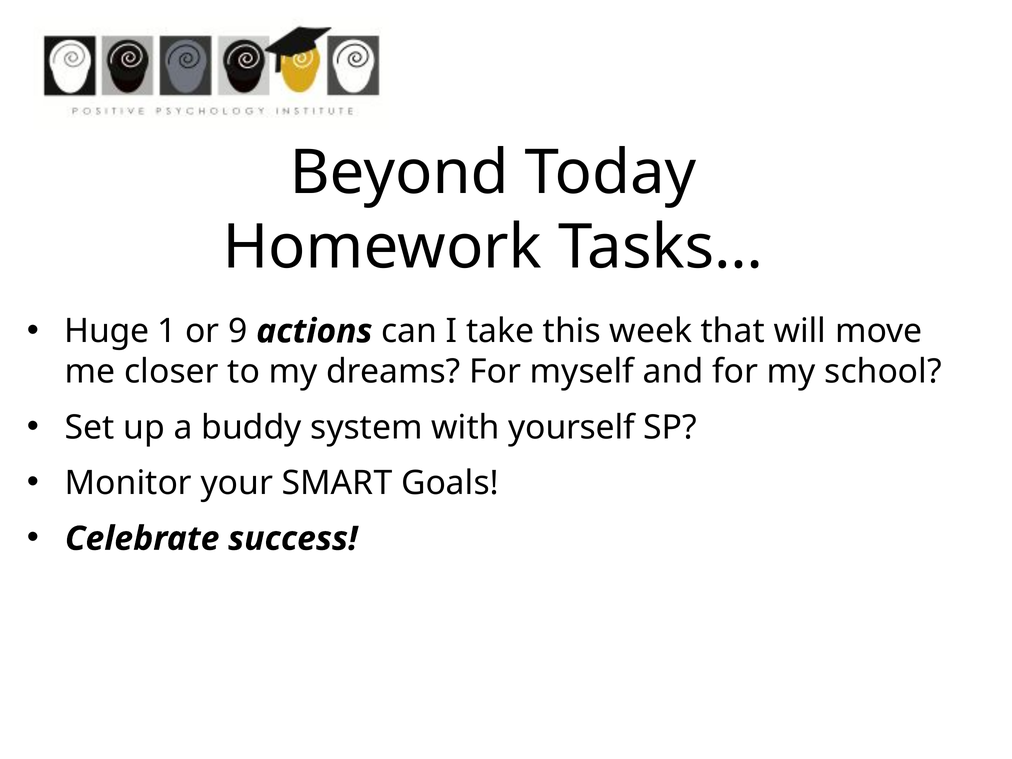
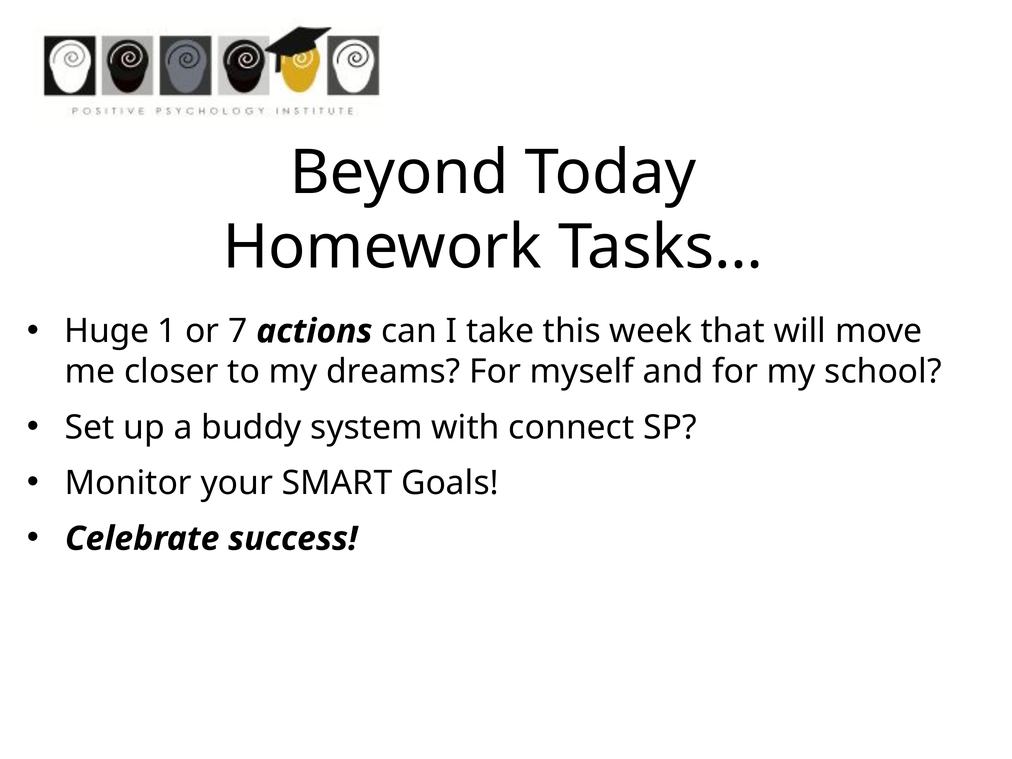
9: 9 -> 7
yourself: yourself -> connect
